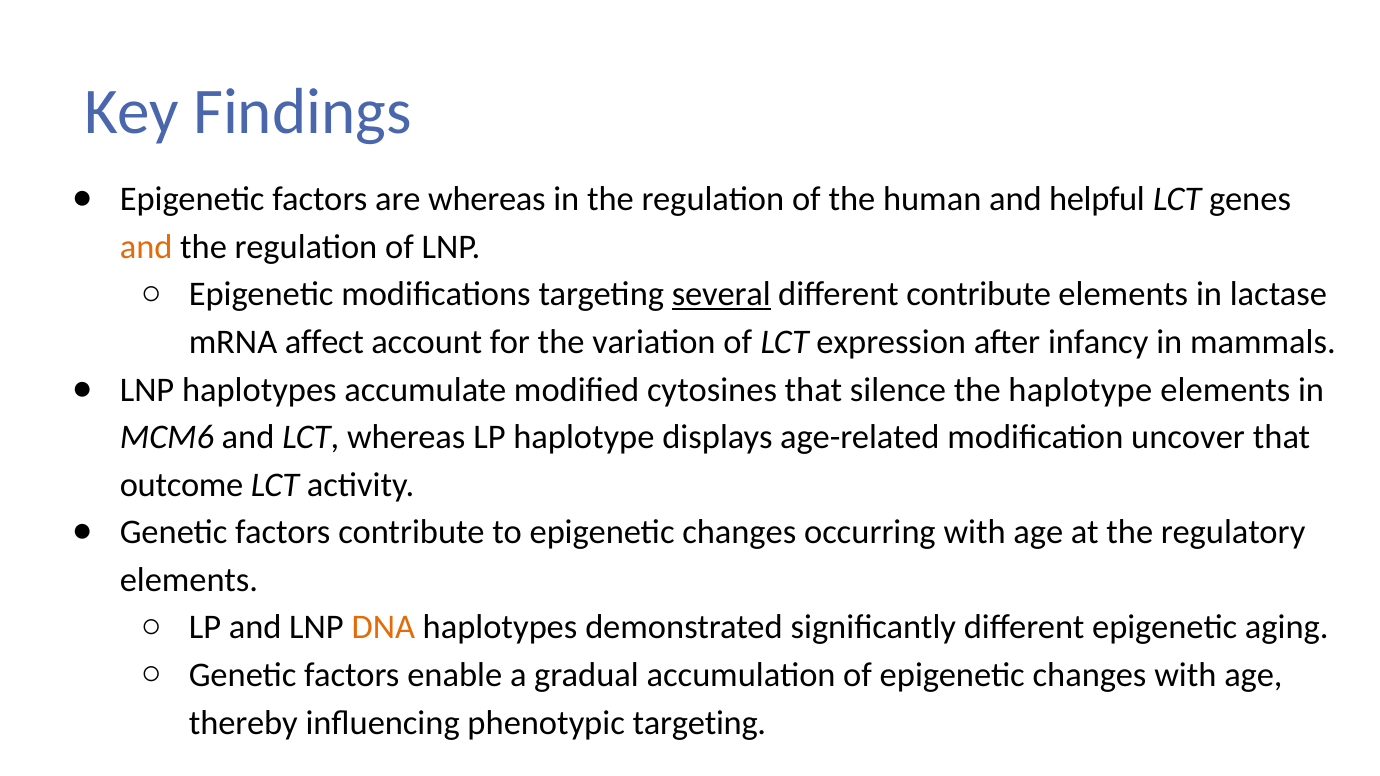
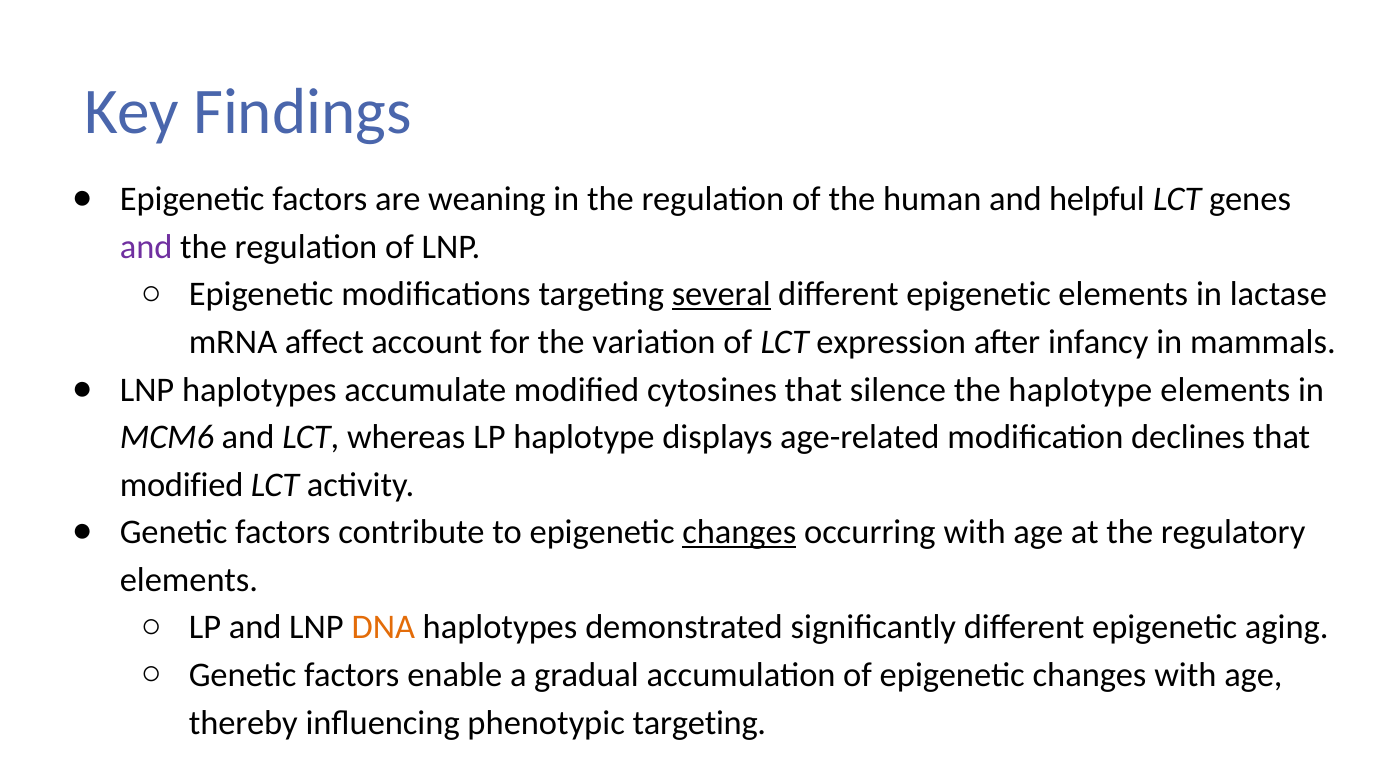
are whereas: whereas -> weaning
and at (146, 247) colour: orange -> purple
contribute at (979, 295): contribute -> epigenetic
uncover: uncover -> declines
outcome at (182, 485): outcome -> modified
changes at (739, 533) underline: none -> present
